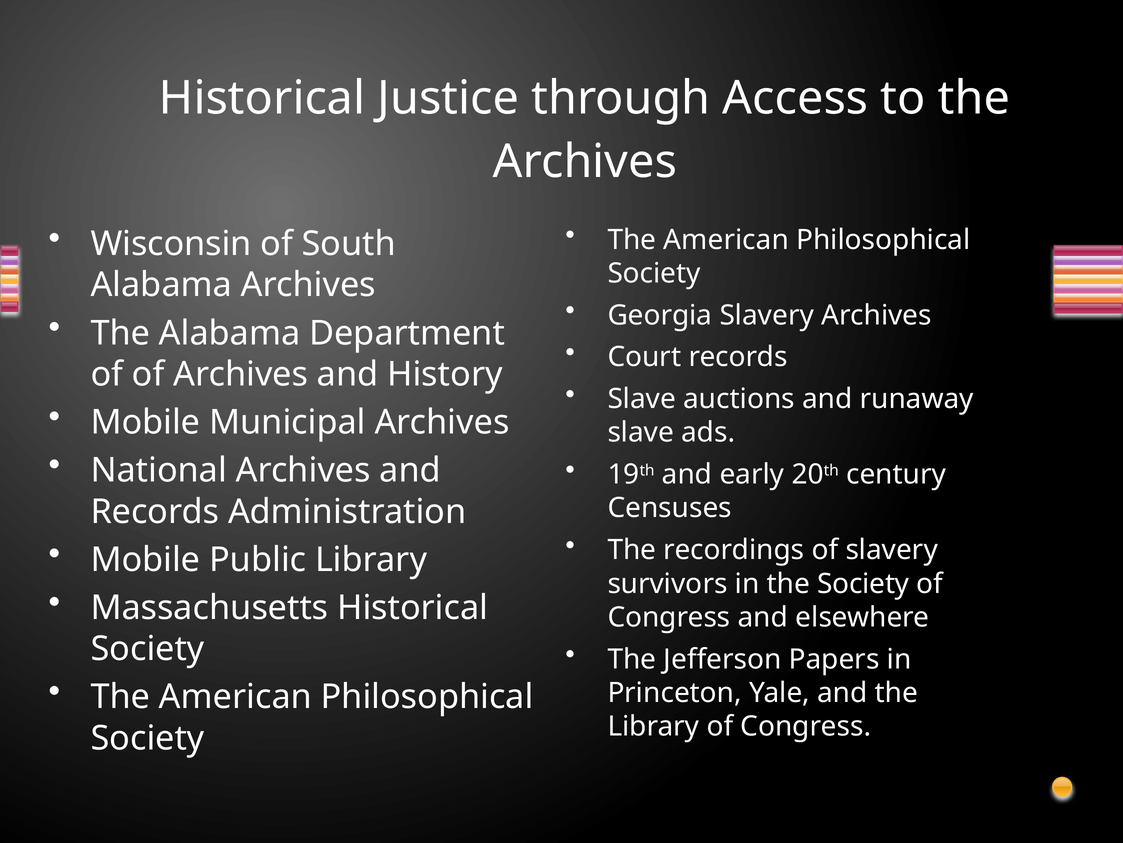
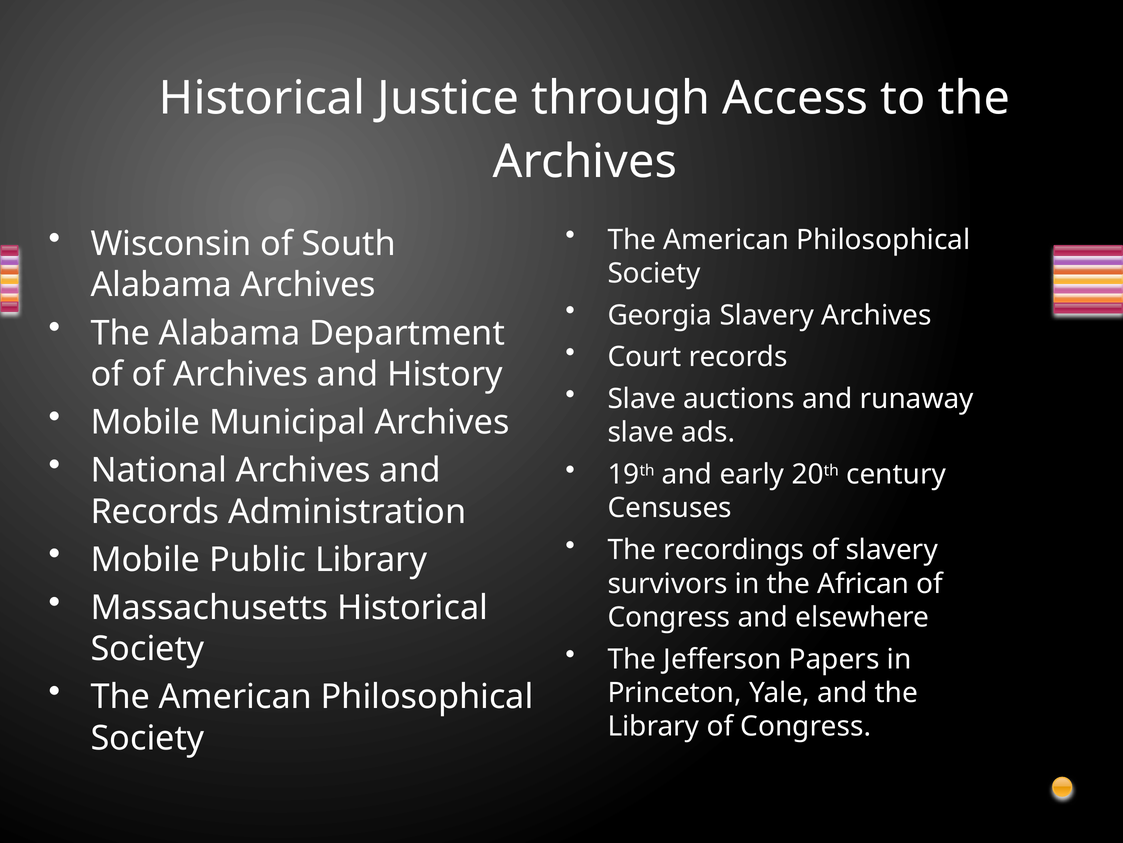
the Society: Society -> African
